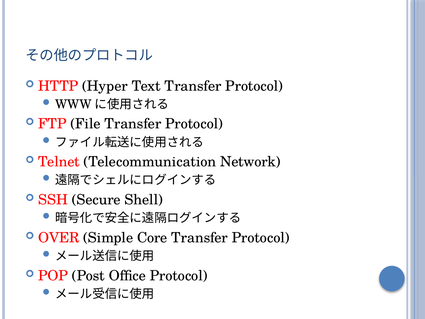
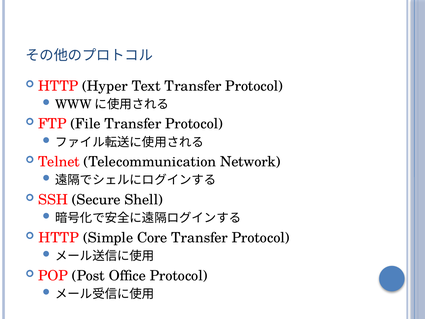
OVER at (59, 238): OVER -> HTTP
